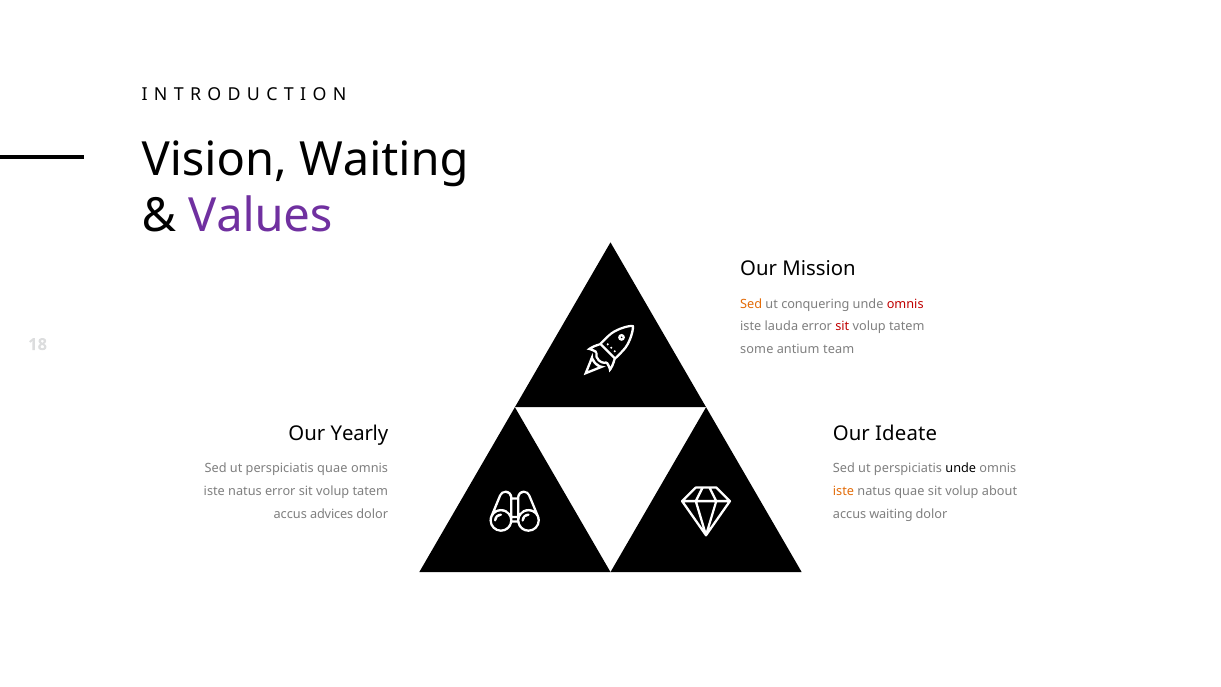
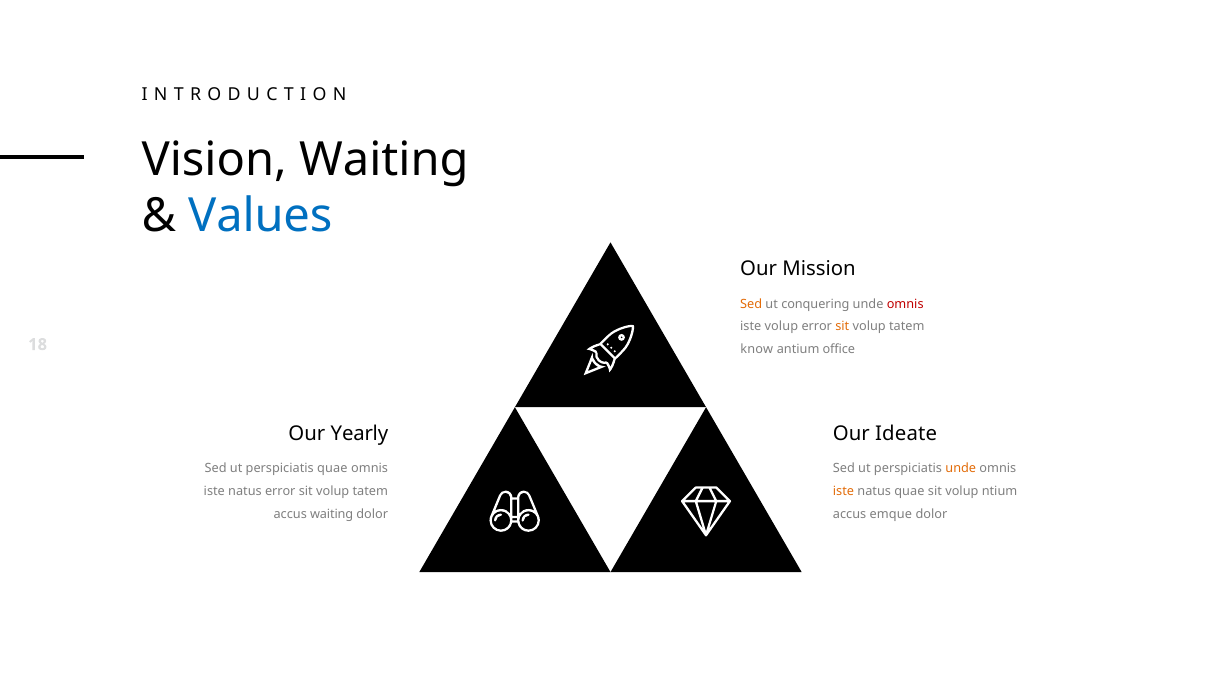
Values colour: purple -> blue
iste lauda: lauda -> volup
sit at (842, 327) colour: red -> orange
some: some -> know
team: team -> office
unde at (961, 469) colour: black -> orange
about: about -> ntium
accus advices: advices -> waiting
accus waiting: waiting -> emque
